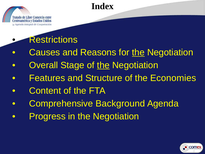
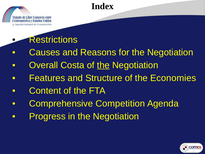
the at (138, 52) underline: present -> none
Stage: Stage -> Costa
Background: Background -> Competition
